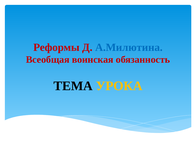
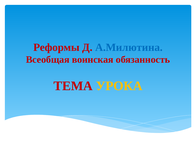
ТЕМА colour: black -> red
